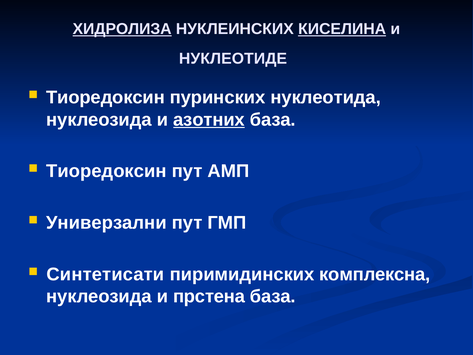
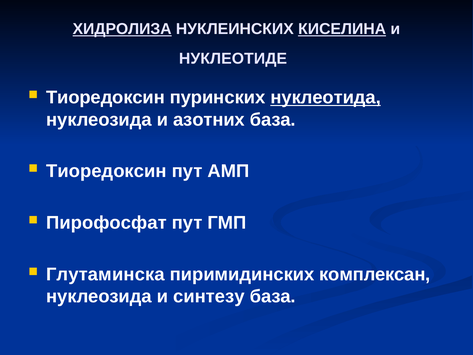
нуклеотида underline: none -> present
азотних underline: present -> none
Универзални: Универзални -> Пирофосфат
Синтетисати: Синтетисати -> Глутаминска
комплексна: комплексна -> комплексан
прстена: прстена -> синтезу
